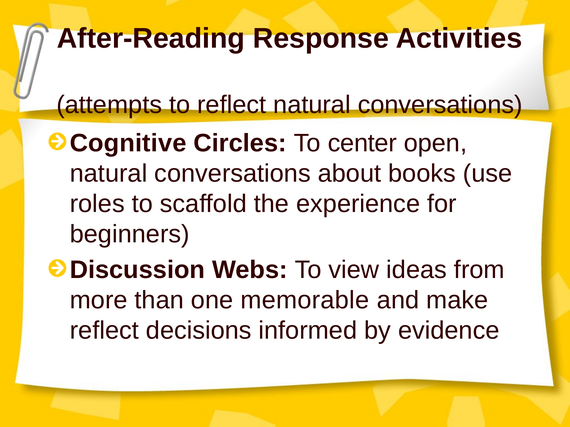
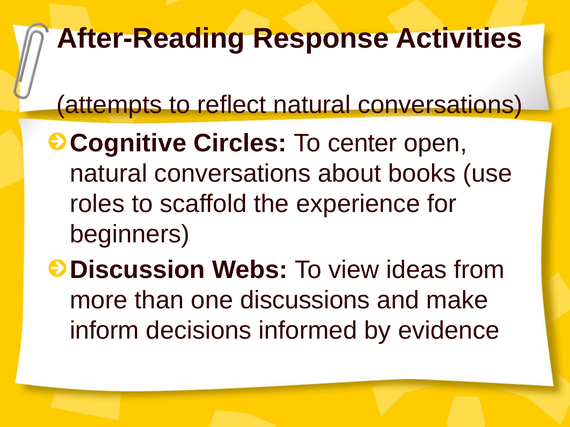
memorable: memorable -> discussions
reflect at (104, 331): reflect -> inform
